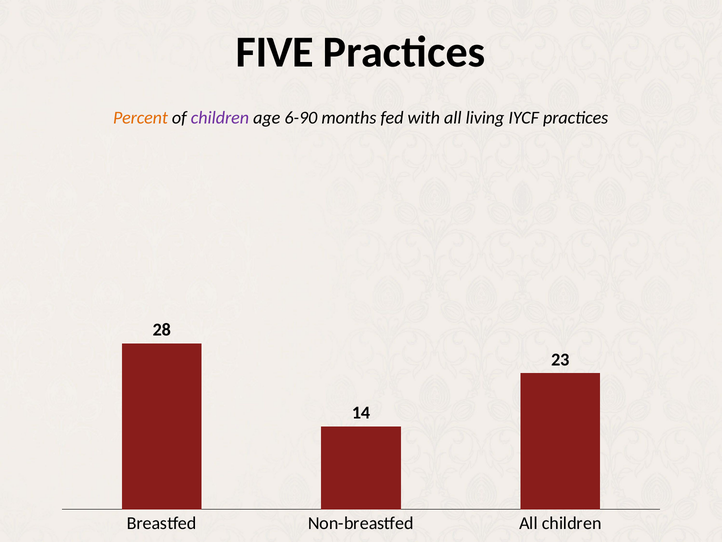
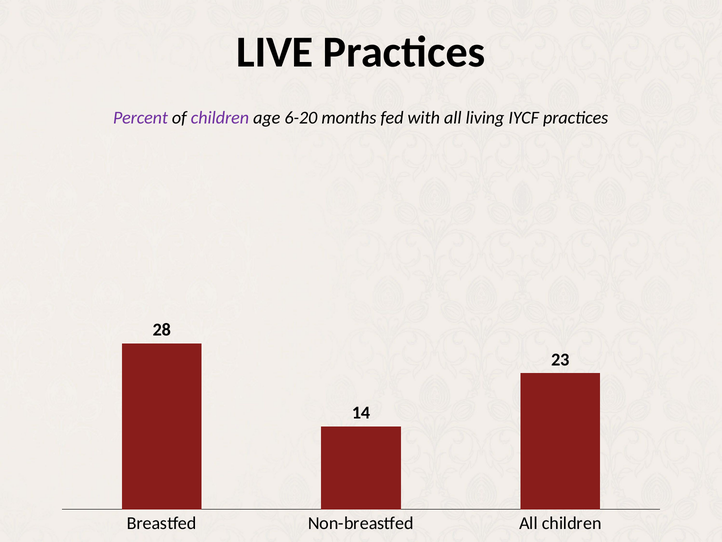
FIVE: FIVE -> LIVE
Percent colour: orange -> purple
6-90: 6-90 -> 6-20
